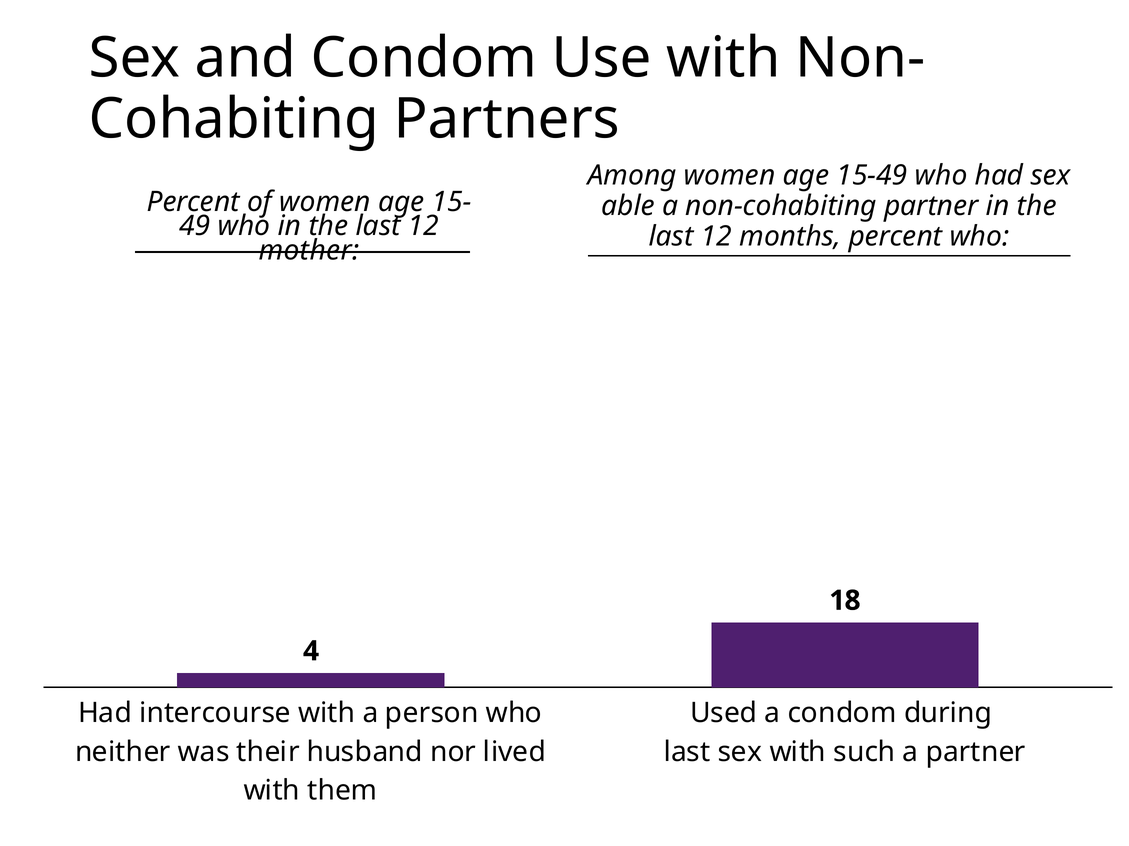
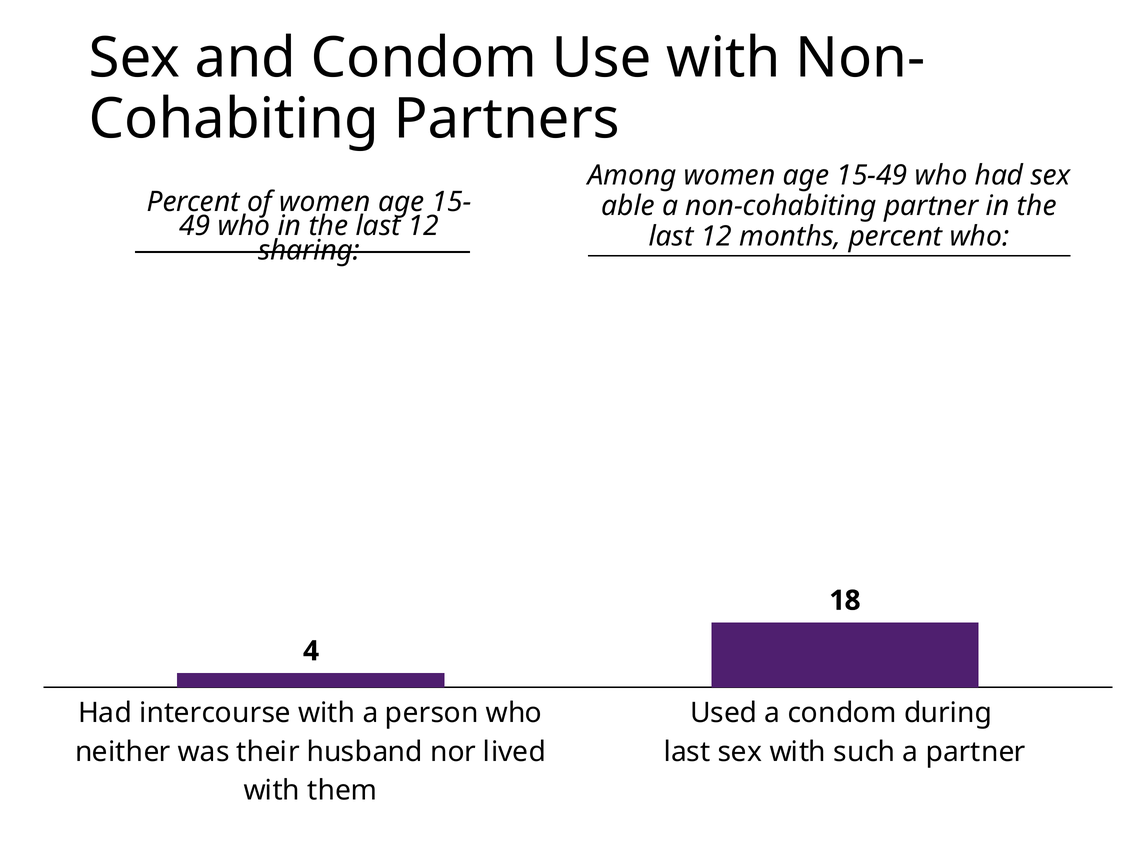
mother: mother -> sharing
